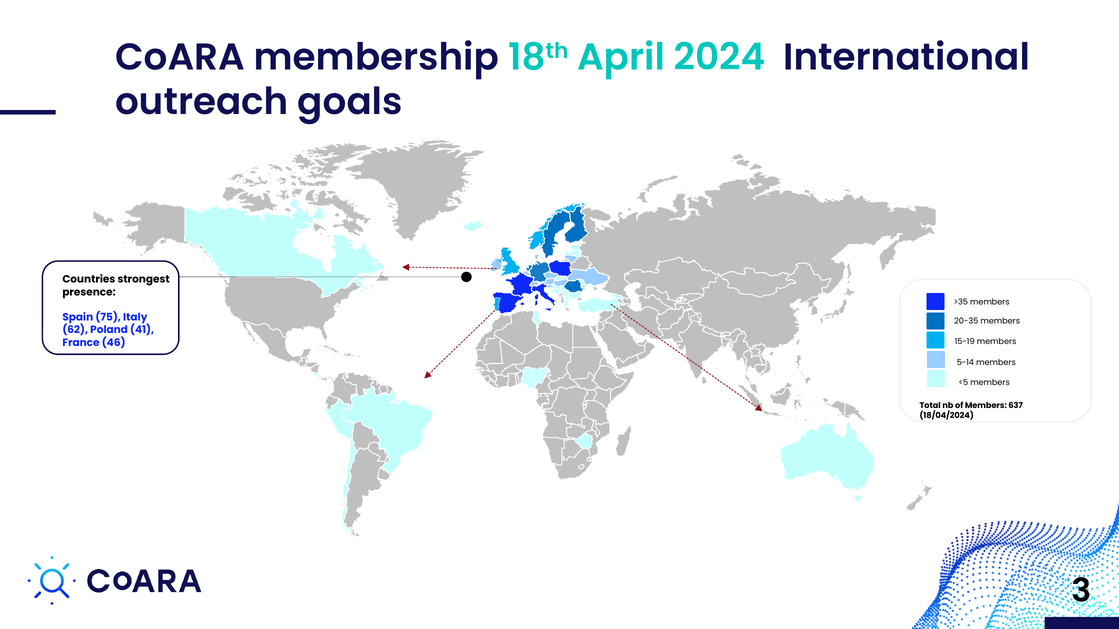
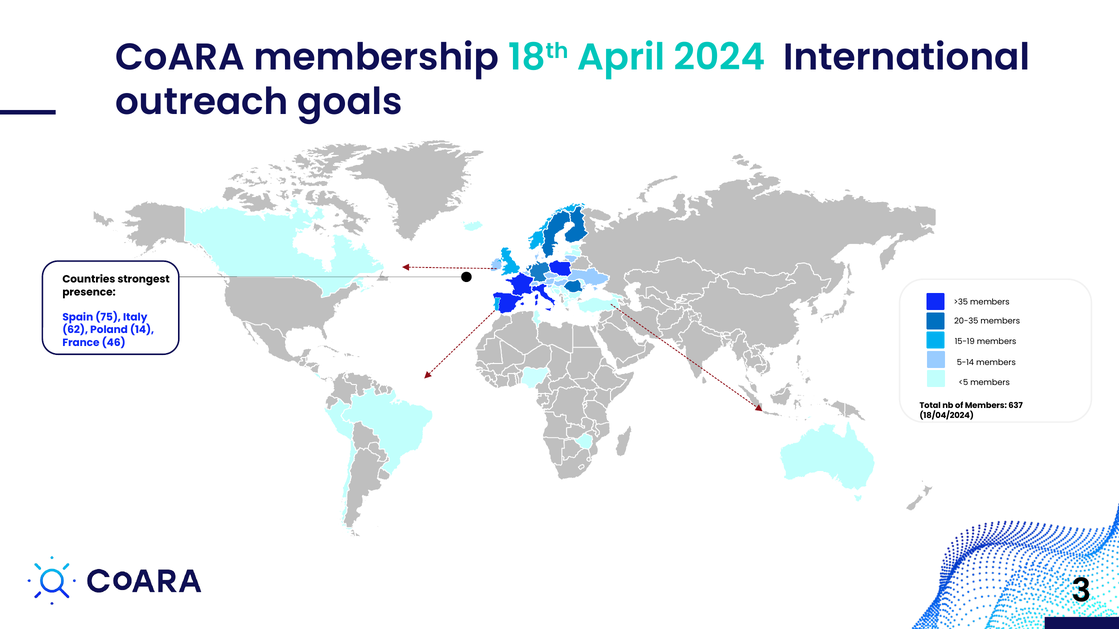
41: 41 -> 14
